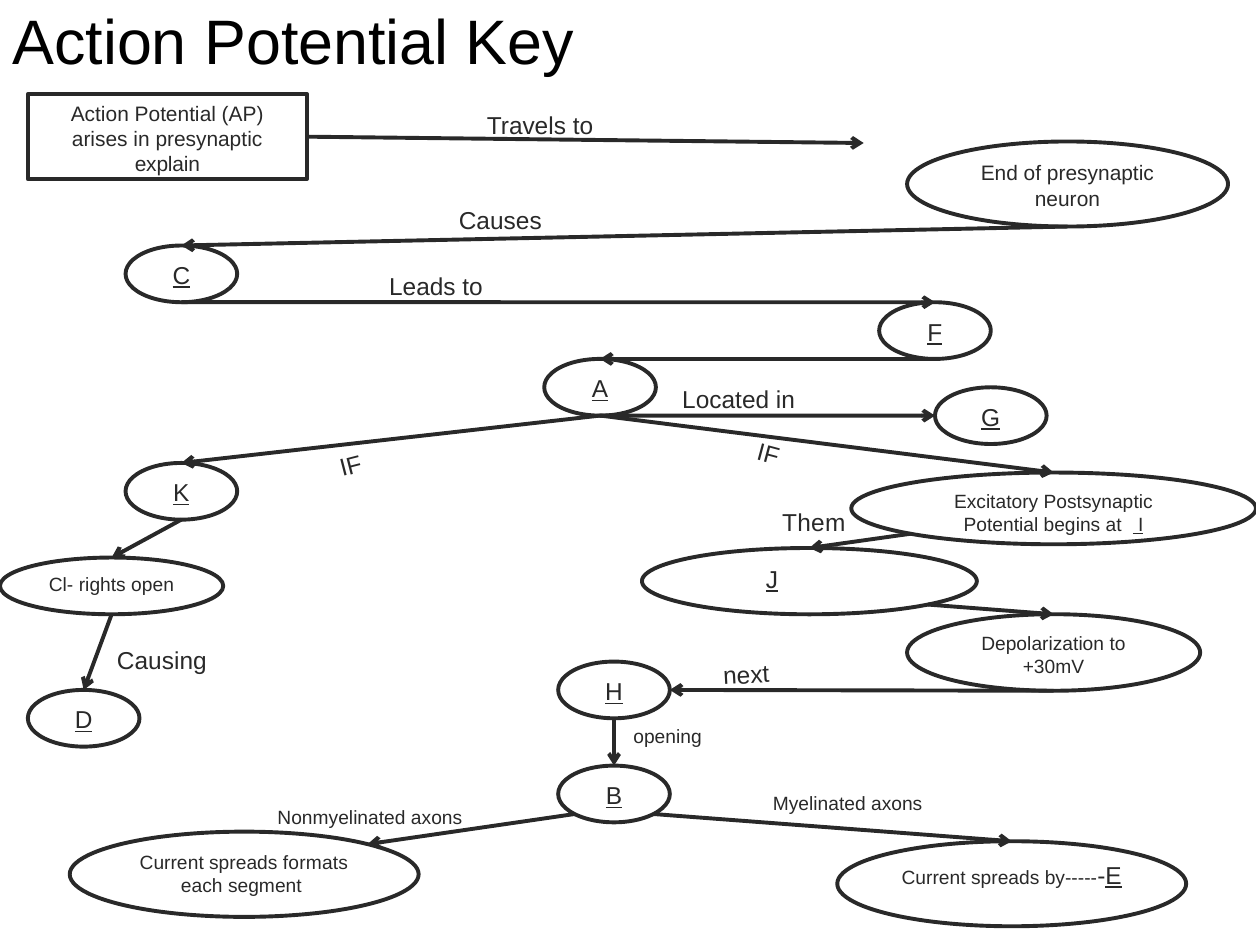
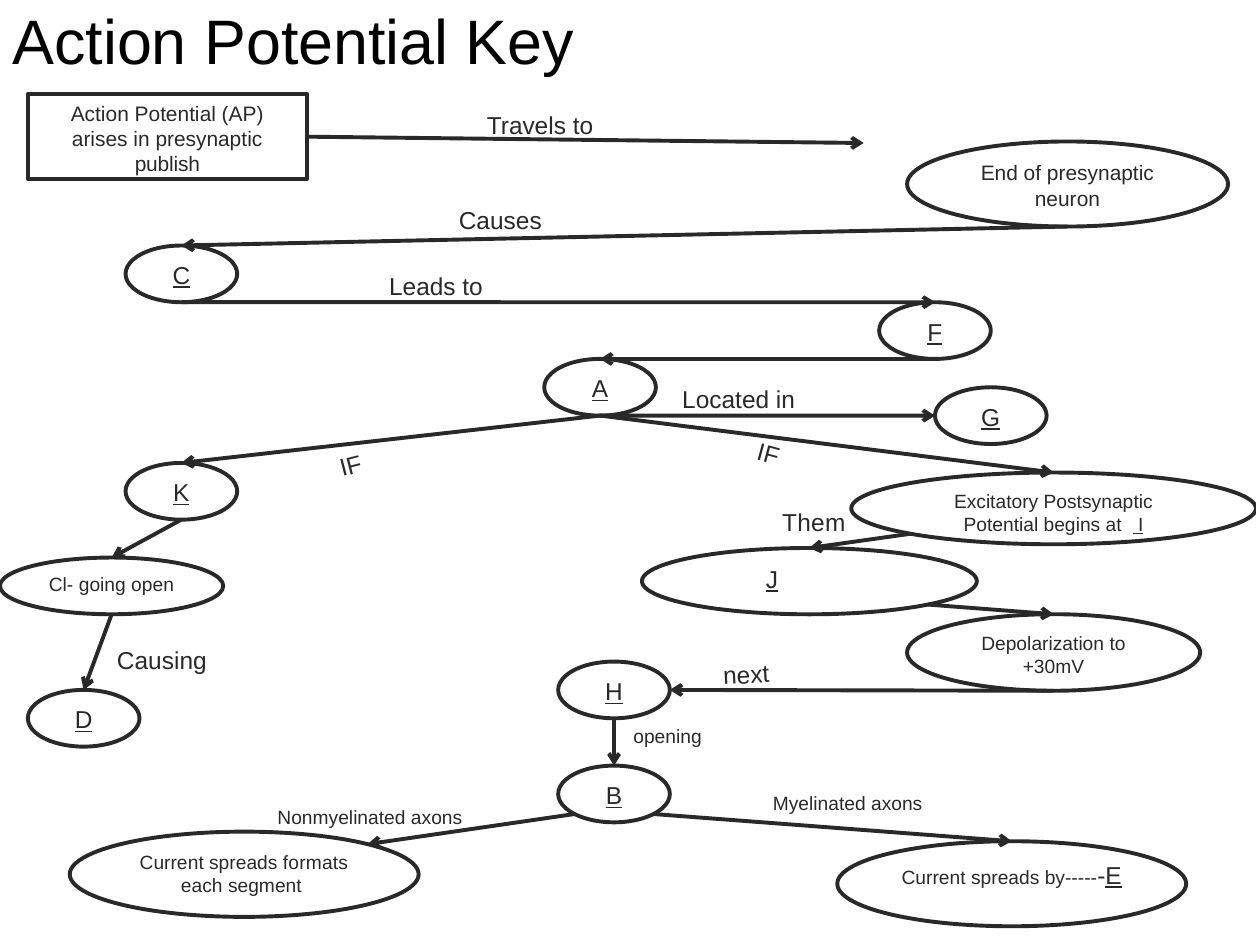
explain: explain -> publish
rights: rights -> going
